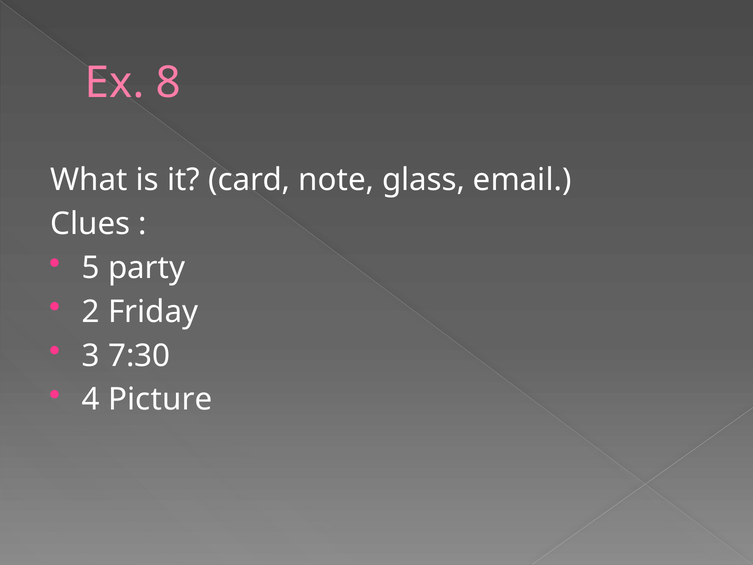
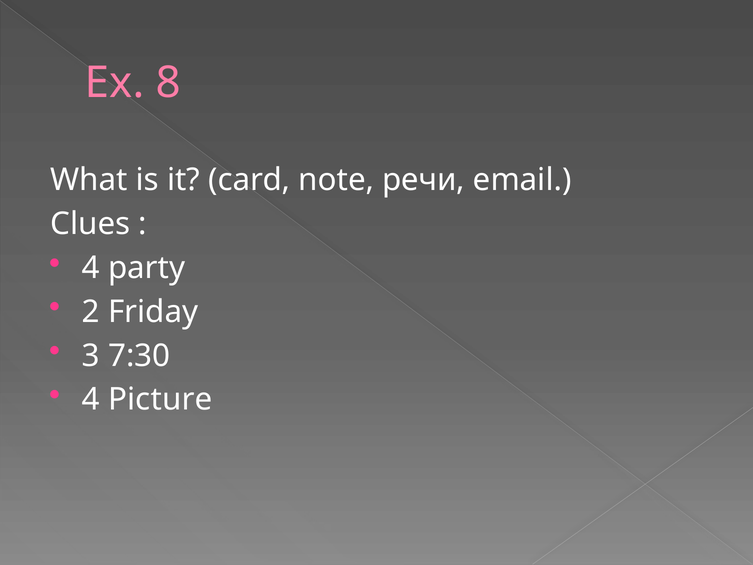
glass: glass -> речи
5 at (91, 268): 5 -> 4
